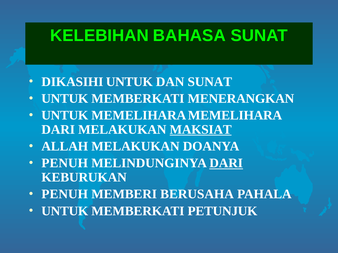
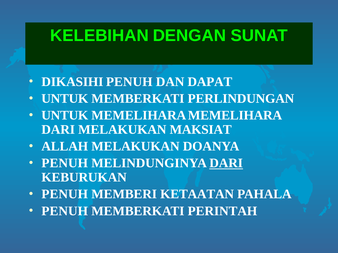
BAHASA: BAHASA -> DENGAN
DIKASIHI UNTUK: UNTUK -> PENUH
DAN SUNAT: SUNAT -> DAPAT
MENERANGKAN: MENERANGKAN -> PERLINDUNGAN
MAKSIAT underline: present -> none
BERUSAHA: BERUSAHA -> KETAATAN
UNTUK at (65, 211): UNTUK -> PENUH
PETUNJUK: PETUNJUK -> PERINTAH
